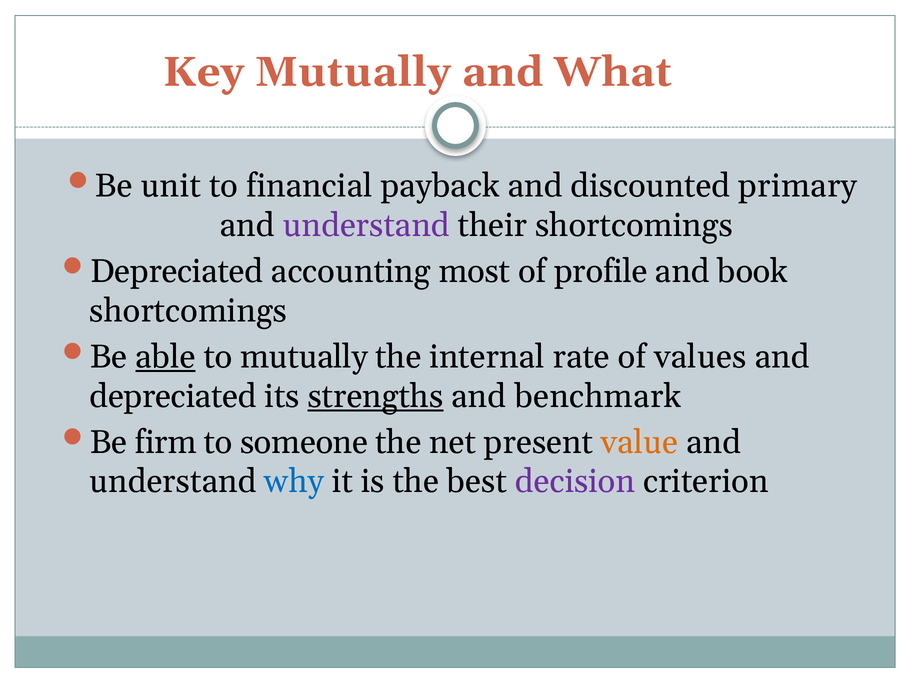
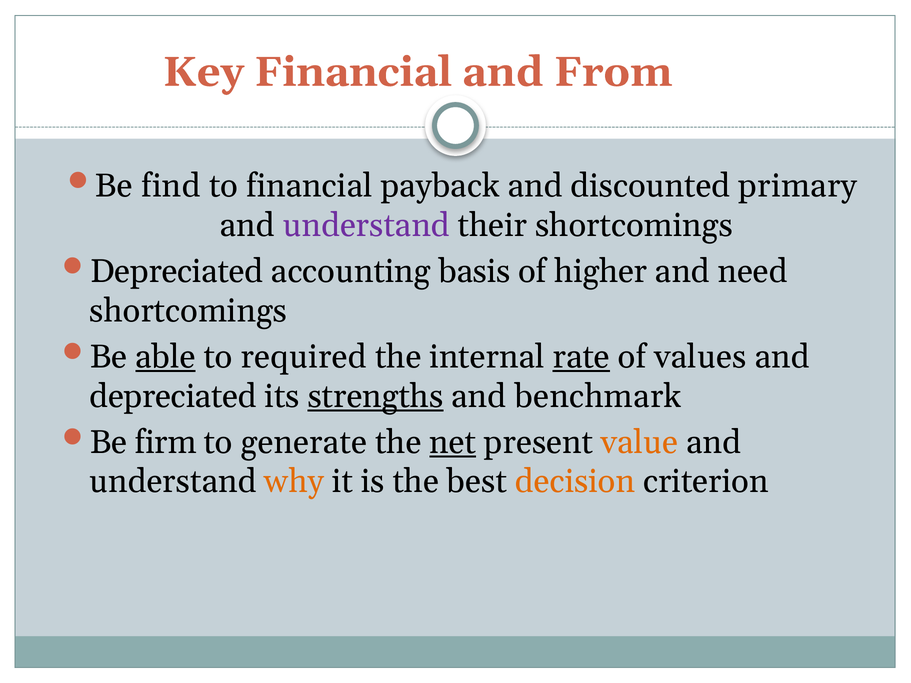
Key Mutually: Mutually -> Financial
What: What -> From
unit: unit -> find
most: most -> basis
profile: profile -> higher
book: book -> need
to mutually: mutually -> required
rate underline: none -> present
someone: someone -> generate
net underline: none -> present
why colour: blue -> orange
decision colour: purple -> orange
